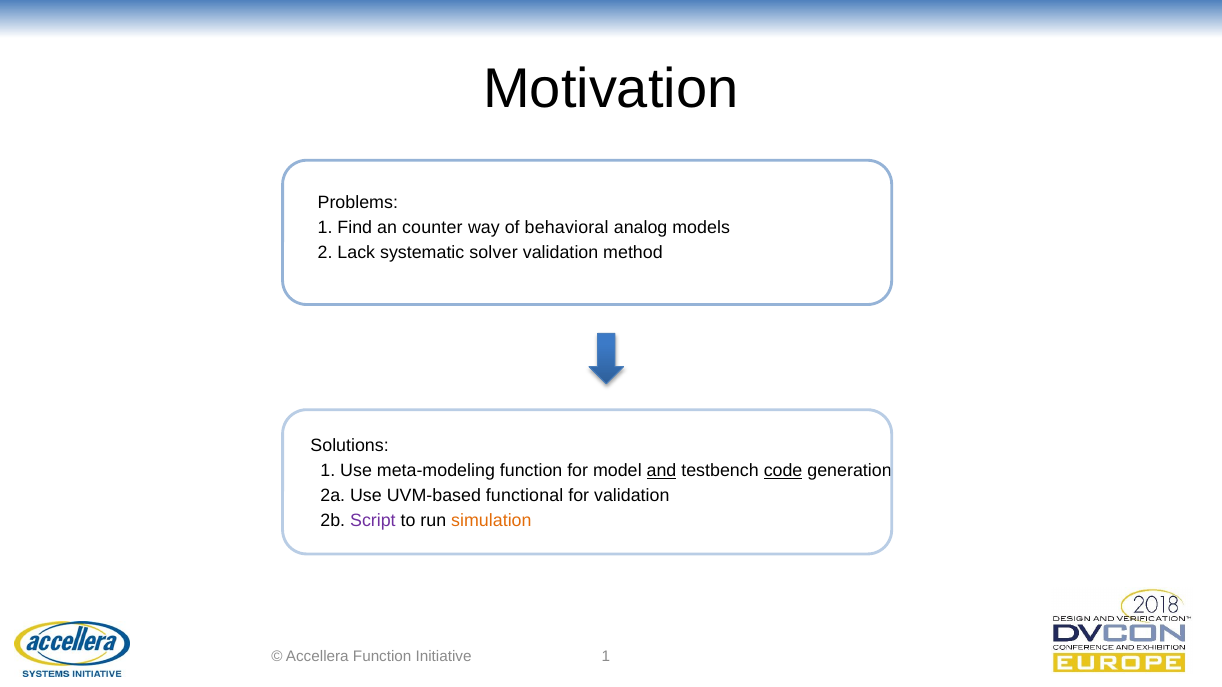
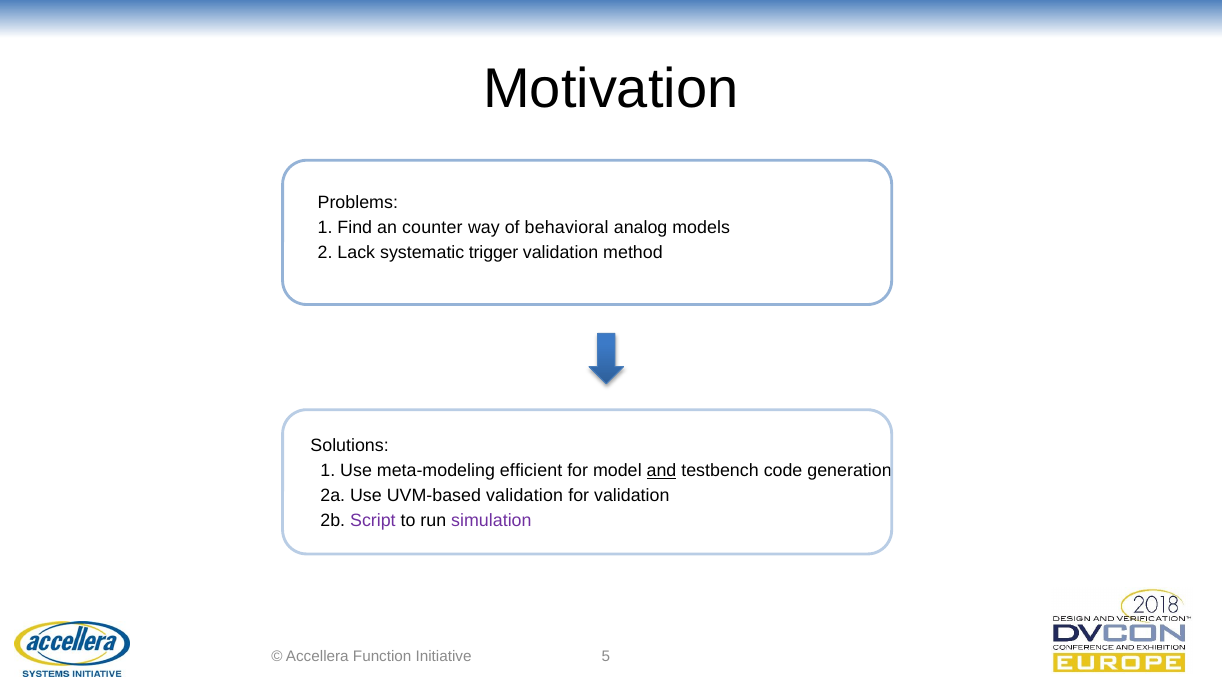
solver: solver -> trigger
meta-modeling function: function -> efficient
code underline: present -> none
UVM-based functional: functional -> validation
simulation colour: orange -> purple
Initiative 1: 1 -> 5
